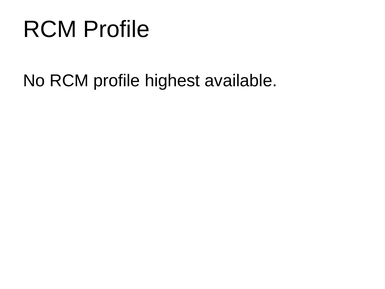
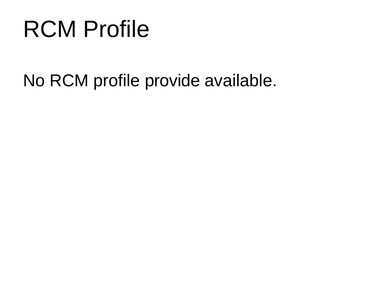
highest: highest -> provide
